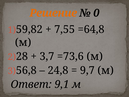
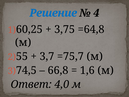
Решение colour: orange -> blue
0: 0 -> 4
59,82: 59,82 -> 60,25
7,55: 7,55 -> 3,75
28: 28 -> 55
=73,6: =73,6 -> =75,7
56,8: 56,8 -> 74,5
24,8: 24,8 -> 66,8
9,7: 9,7 -> 1,6
9,1: 9,1 -> 4,0
